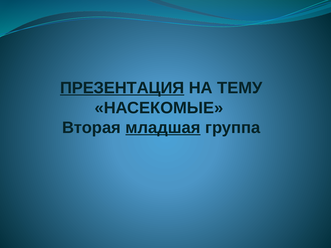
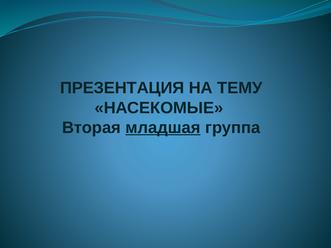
ПРЕЗЕНТАЦИЯ underline: present -> none
